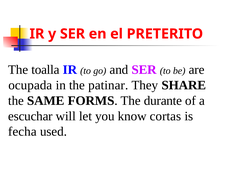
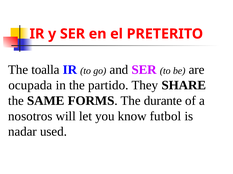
patinar: patinar -> partido
escuchar: escuchar -> nosotros
cortas: cortas -> futbol
fecha: fecha -> nadar
